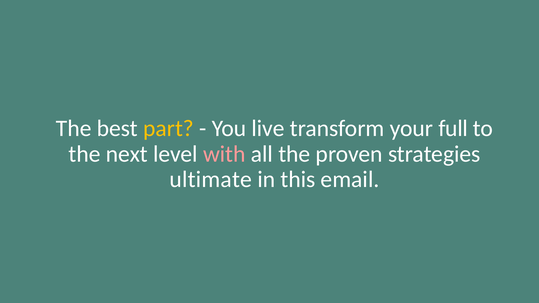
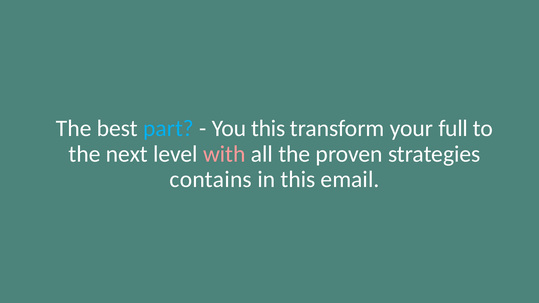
part colour: yellow -> light blue
You live: live -> this
ultimate: ultimate -> contains
